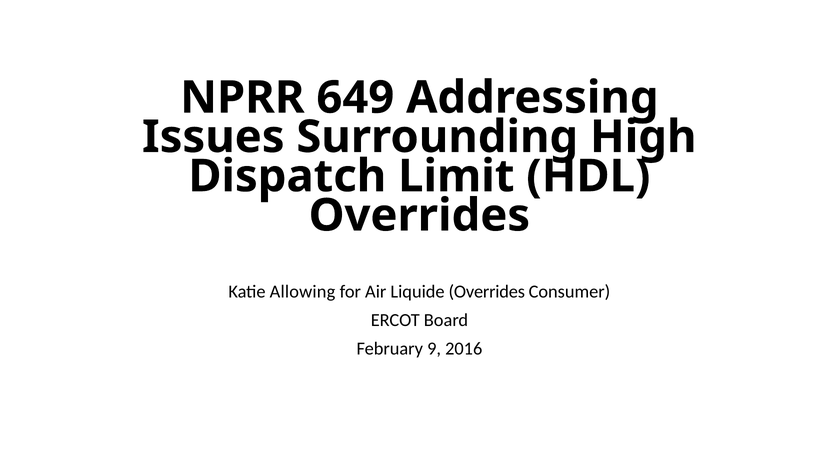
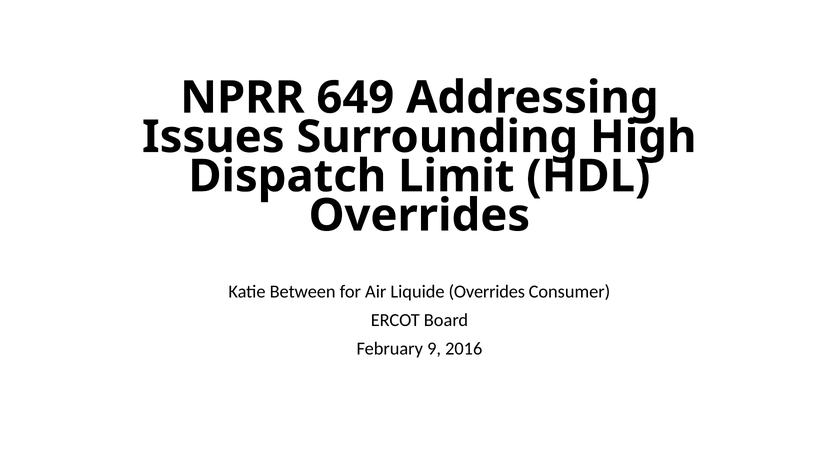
Allowing: Allowing -> Between
